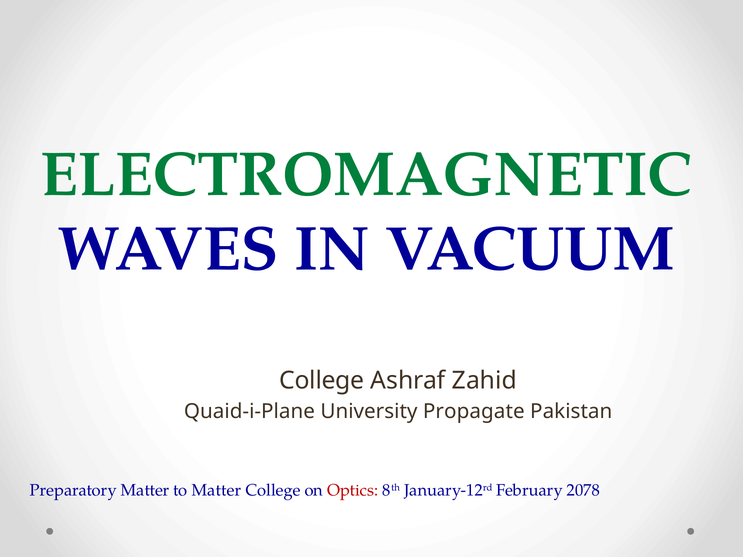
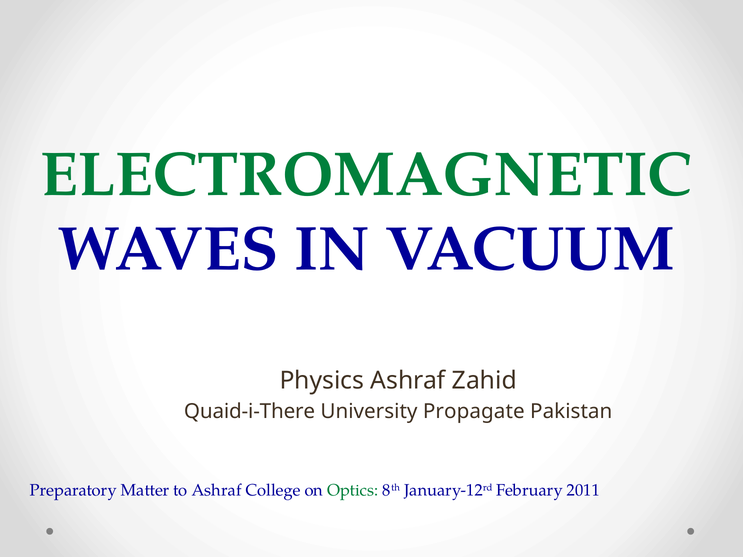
College at (322, 381): College -> Physics
Quaid-i-Plane: Quaid-i-Plane -> Quaid-i-There
to Matter: Matter -> Ashraf
Optics colour: red -> green
2078: 2078 -> 2011
